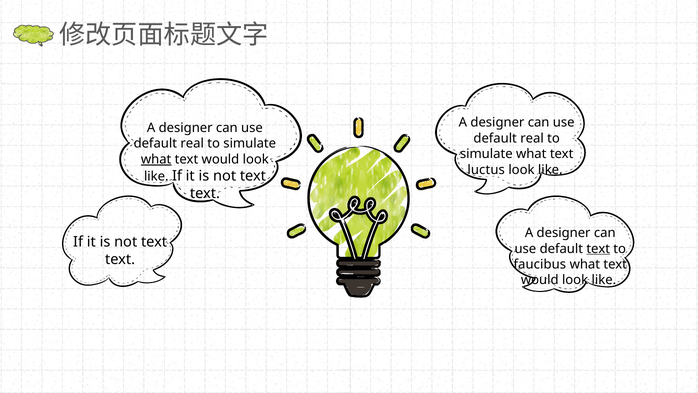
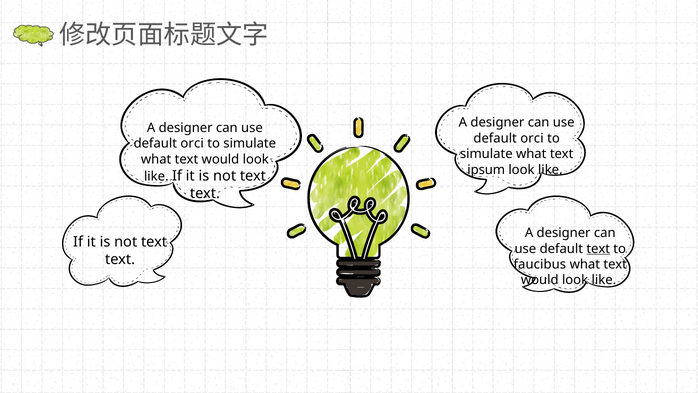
real at (532, 138): real -> orci
real at (192, 144): real -> orci
what at (156, 159) underline: present -> none
luctus: luctus -> ipsum
